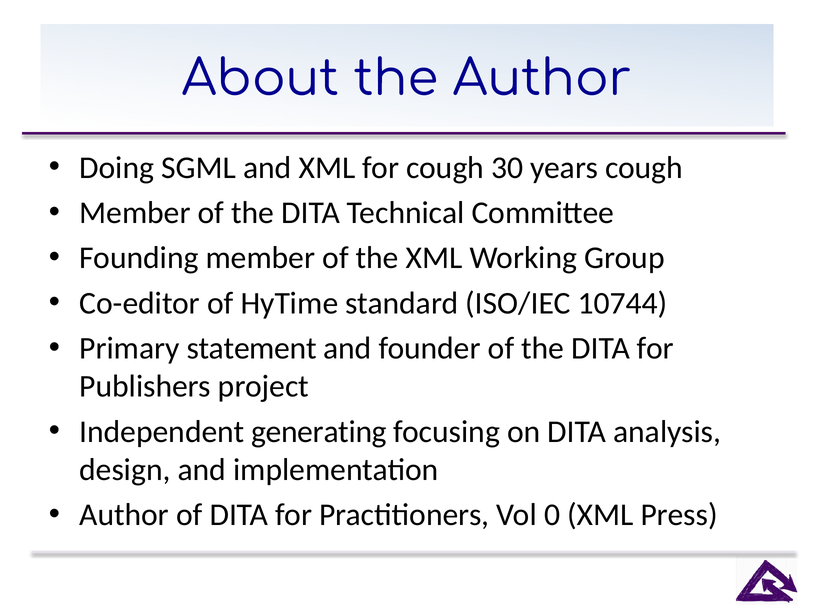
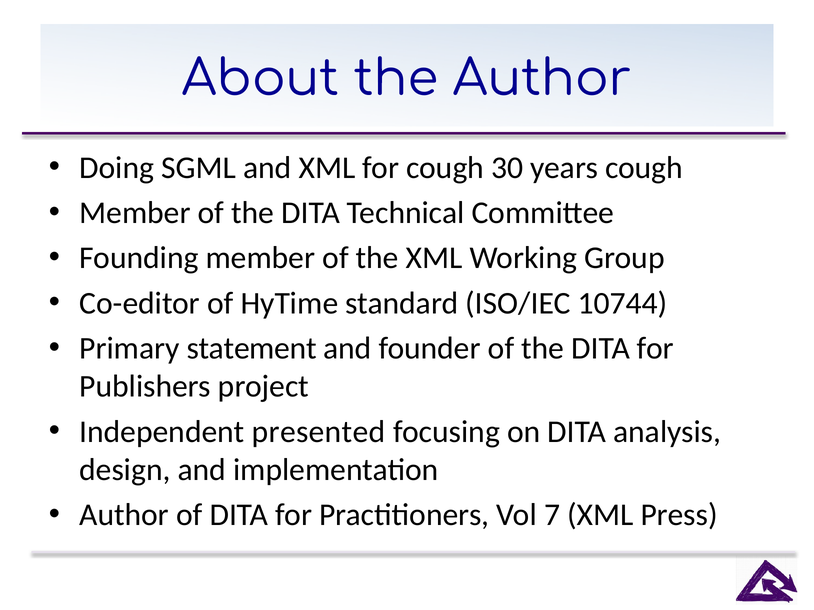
generating: generating -> presented
0: 0 -> 7
